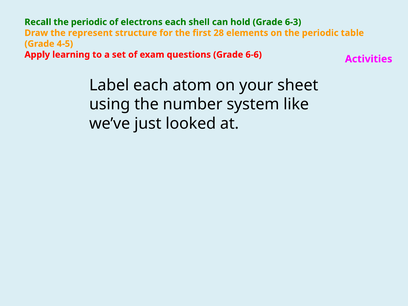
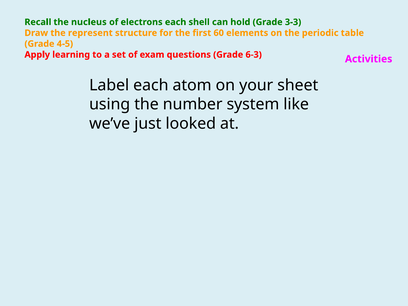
Recall the periodic: periodic -> nucleus
6-3: 6-3 -> 3-3
28: 28 -> 60
6-6: 6-6 -> 6-3
